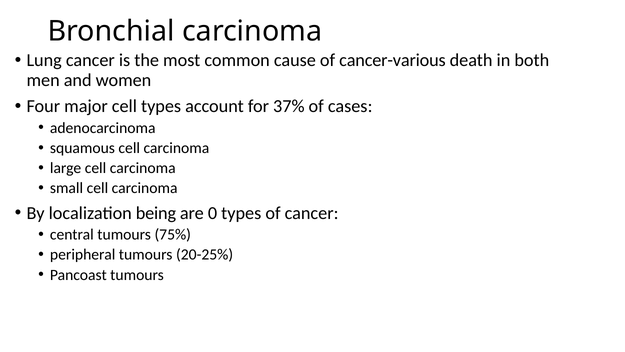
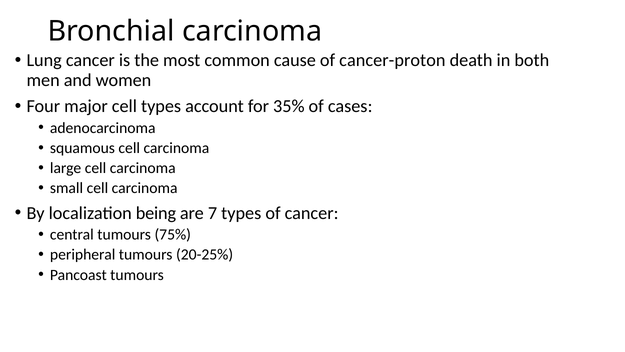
cancer-various: cancer-various -> cancer-proton
37%: 37% -> 35%
0: 0 -> 7
